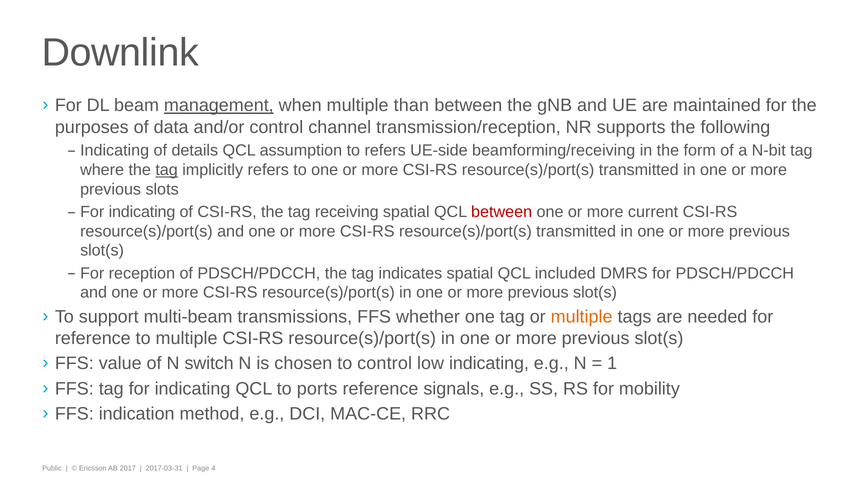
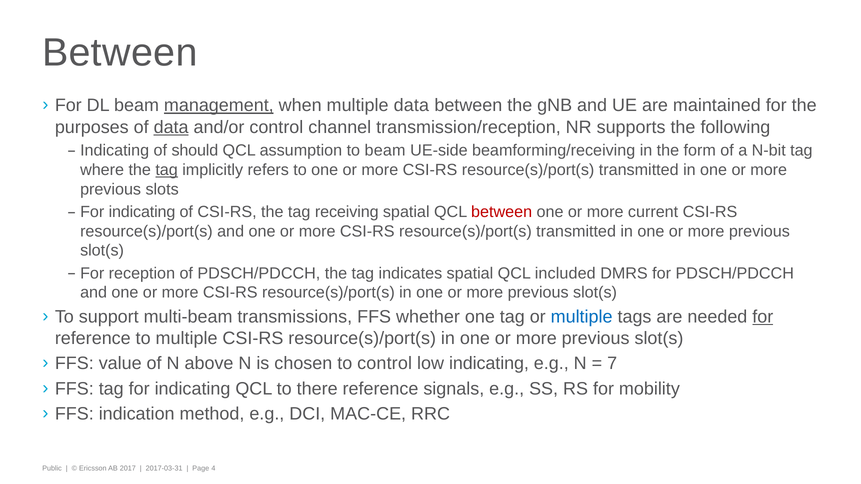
Downlink at (120, 53): Downlink -> Between
multiple than: than -> data
data at (171, 127) underline: none -> present
details: details -> should
to refers: refers -> beam
multiple at (582, 317) colour: orange -> blue
for at (763, 317) underline: none -> present
switch: switch -> above
1: 1 -> 7
ports: ports -> there
